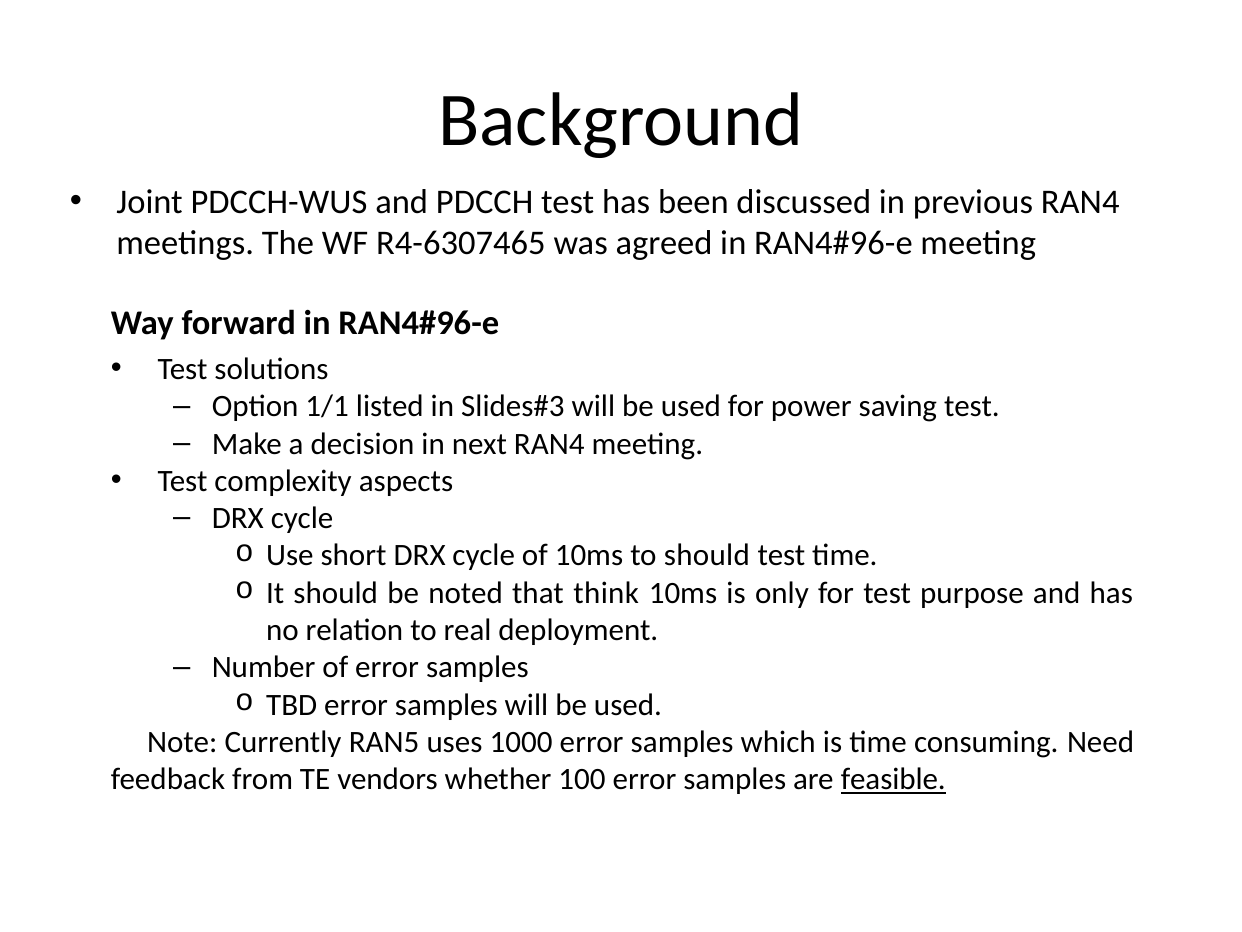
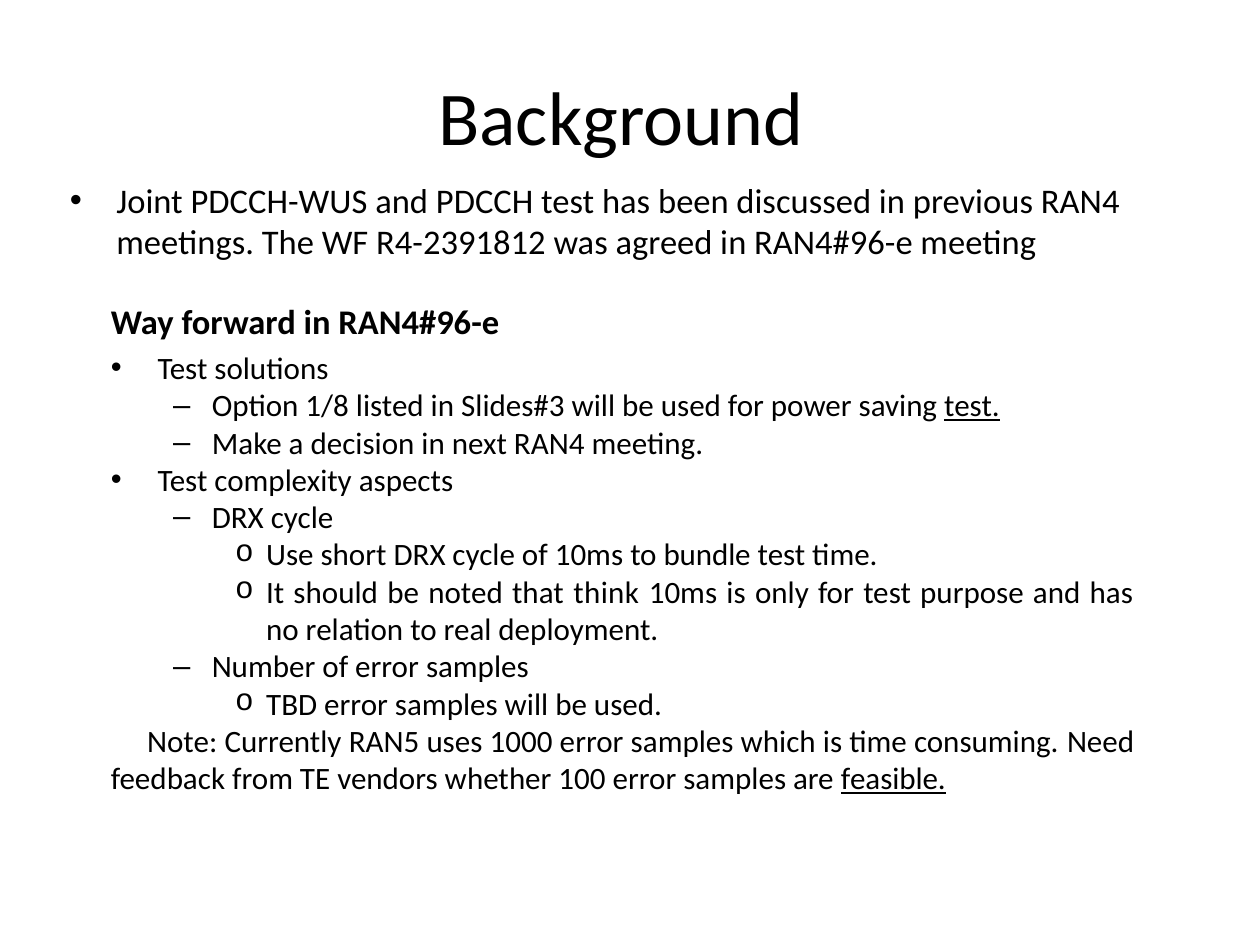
R4-6307465: R4-6307465 -> R4-2391812
1/1: 1/1 -> 1/8
test at (972, 406) underline: none -> present
to should: should -> bundle
